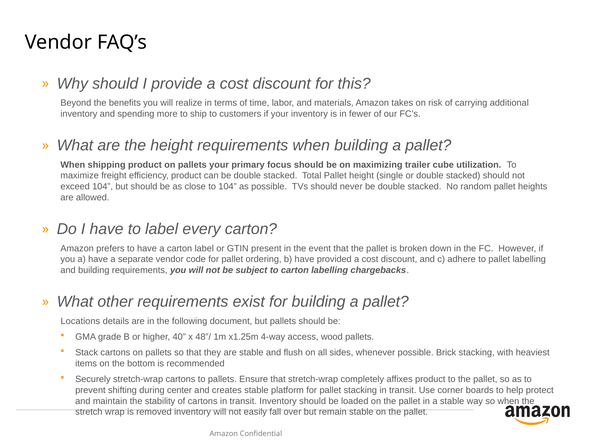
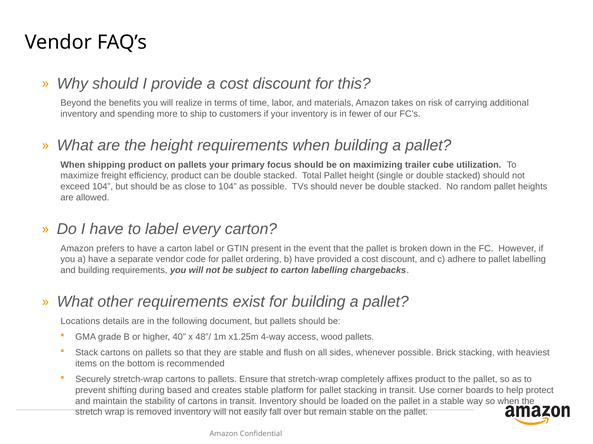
center: center -> based
